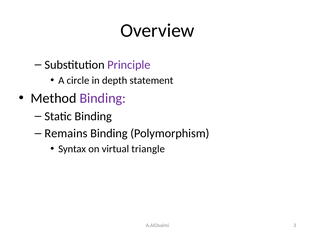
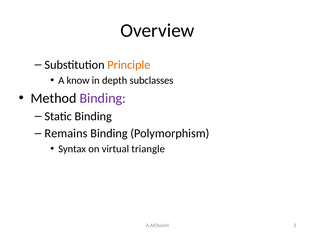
Principle colour: purple -> orange
circle: circle -> know
statement: statement -> subclasses
